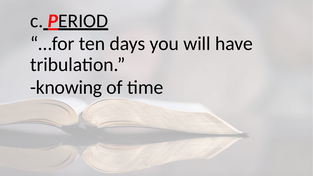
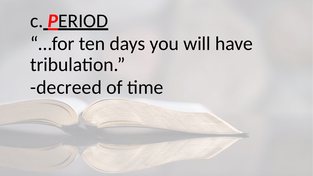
knowing: knowing -> decreed
